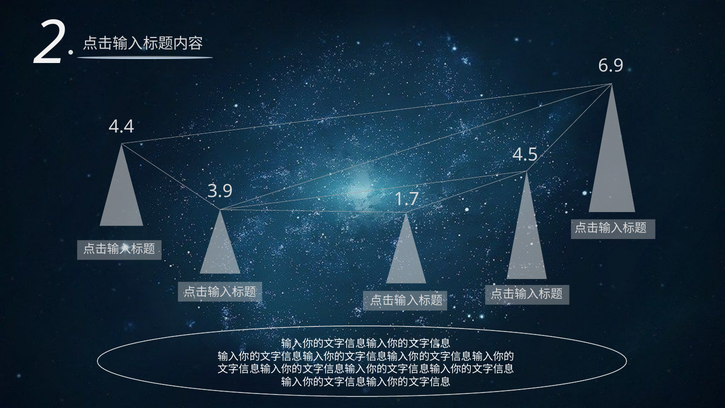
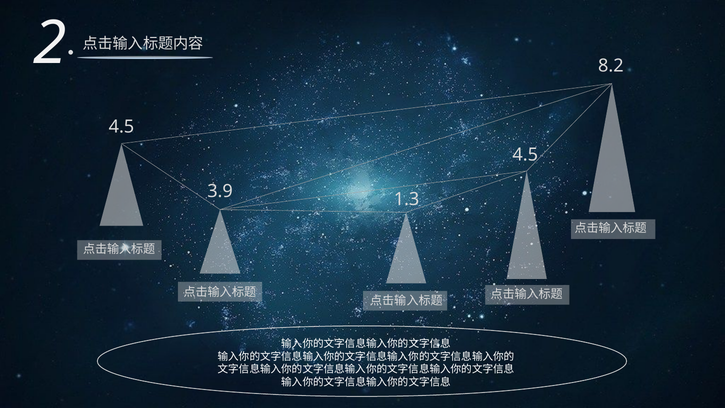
6.9: 6.9 -> 8.2
4.4 at (121, 127): 4.4 -> 4.5
1.7: 1.7 -> 1.3
